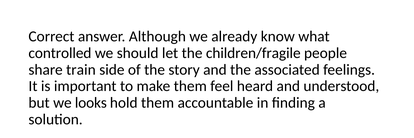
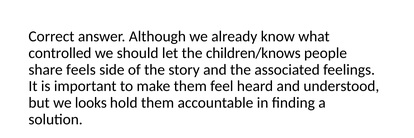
children/fragile: children/fragile -> children/knows
train: train -> feels
